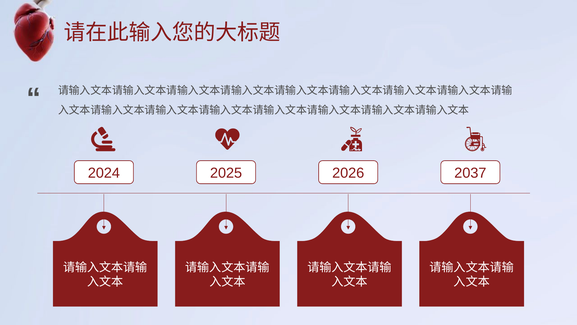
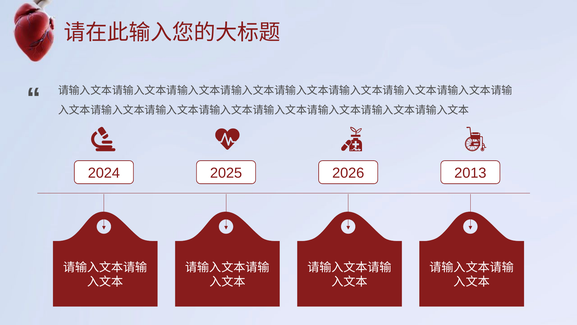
2037: 2037 -> 2013
